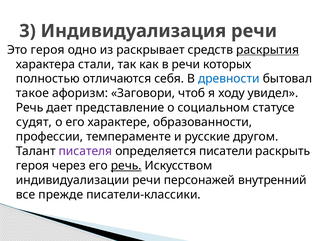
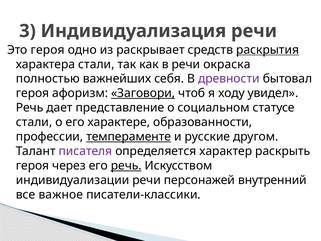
которых: которых -> окраска
отличаются: отличаются -> важнейших
древности colour: blue -> purple
такое at (32, 93): такое -> героя
Заговори underline: none -> present
судят at (34, 122): судят -> стали
темпераменте underline: none -> present
писатели: писатели -> характер
прежде: прежде -> важное
